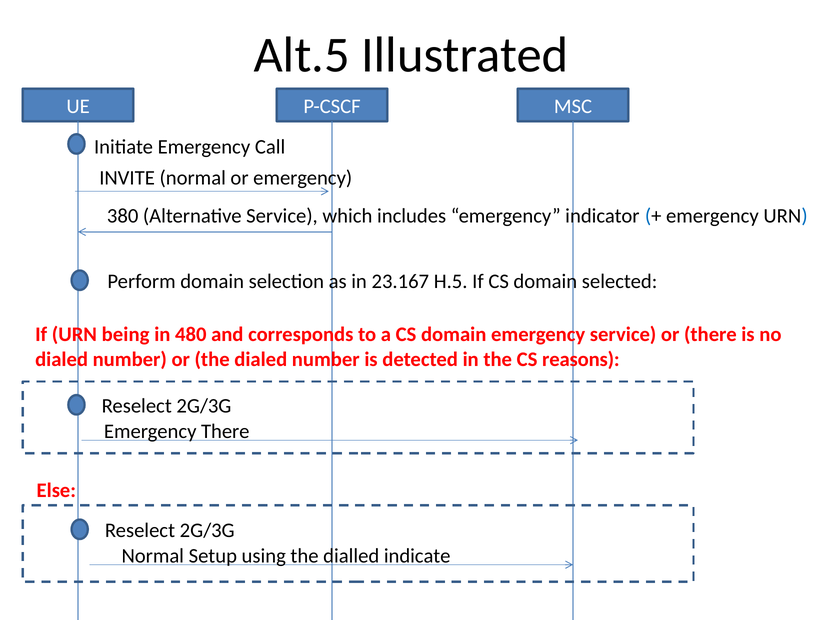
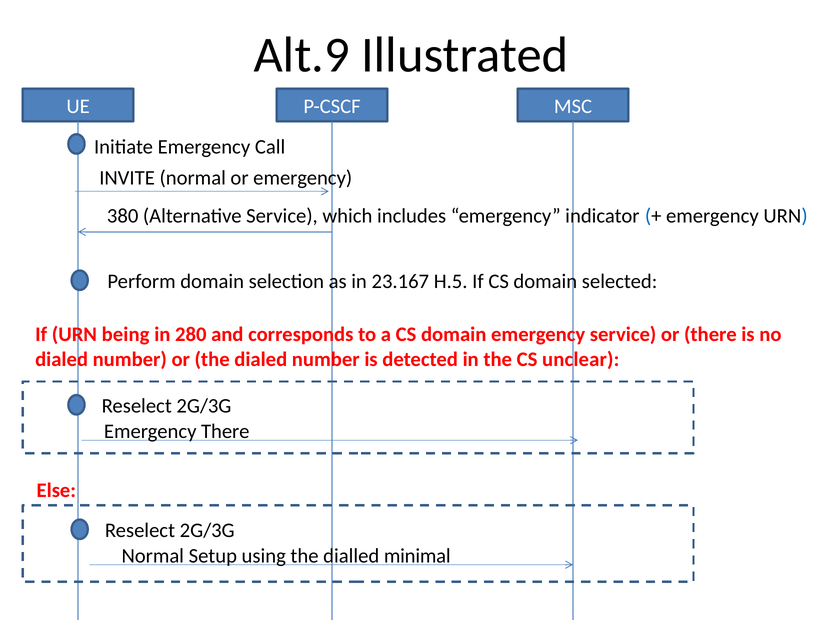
Alt.5: Alt.5 -> Alt.9
480: 480 -> 280
reasons: reasons -> unclear
indicate: indicate -> minimal
